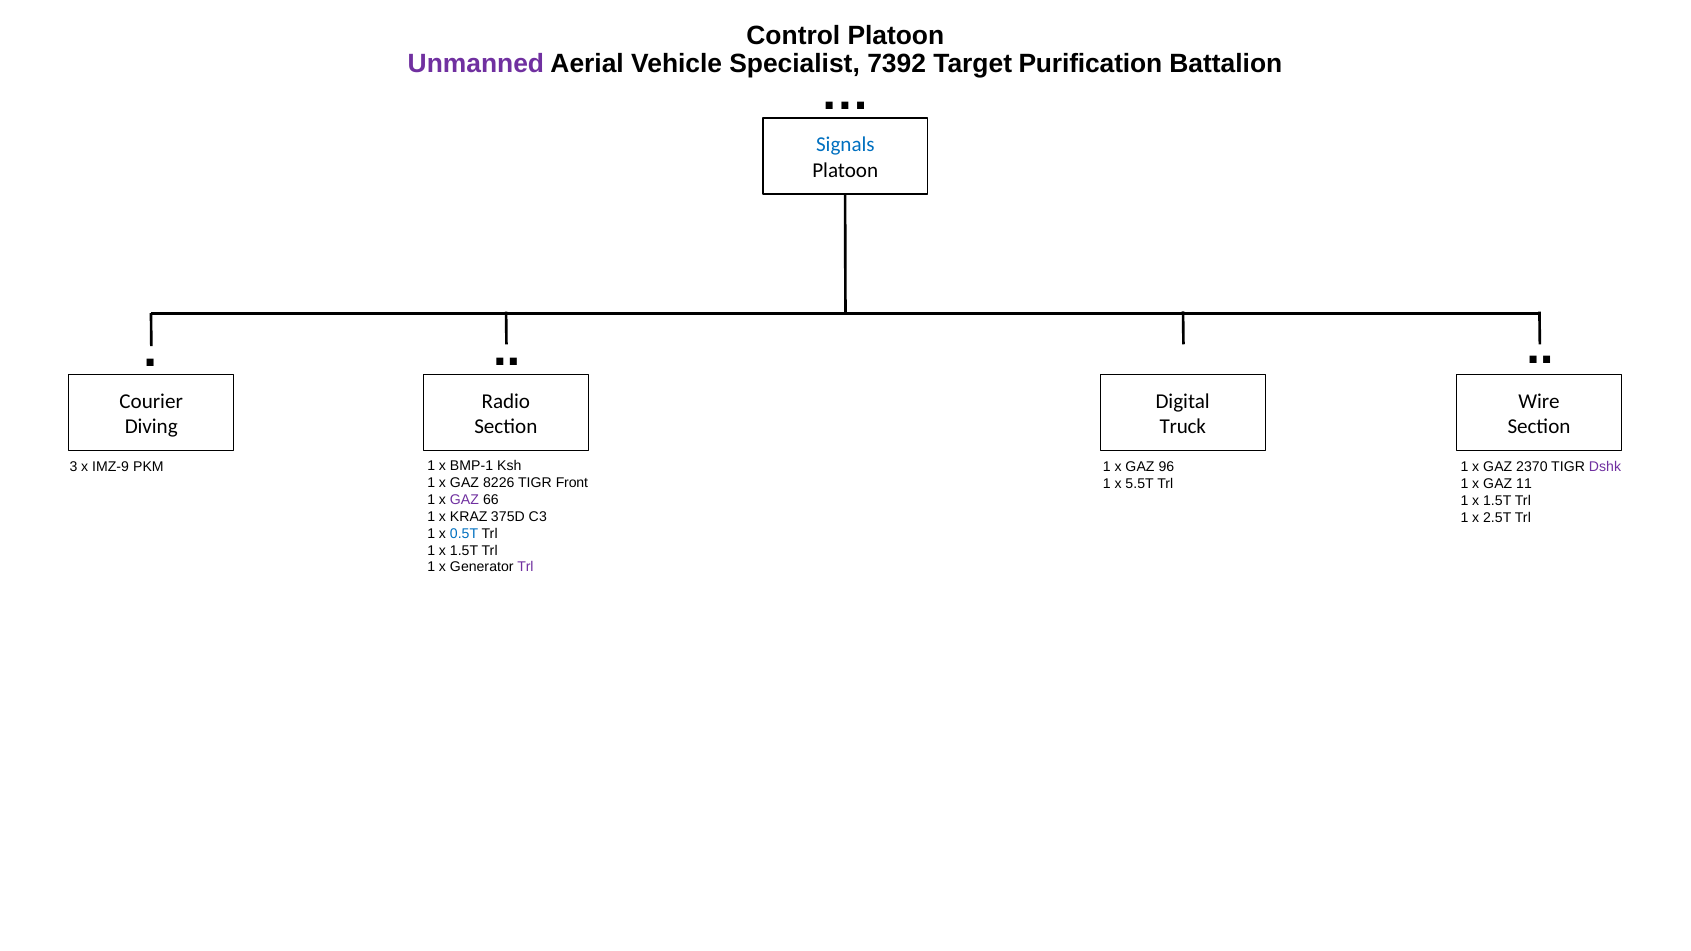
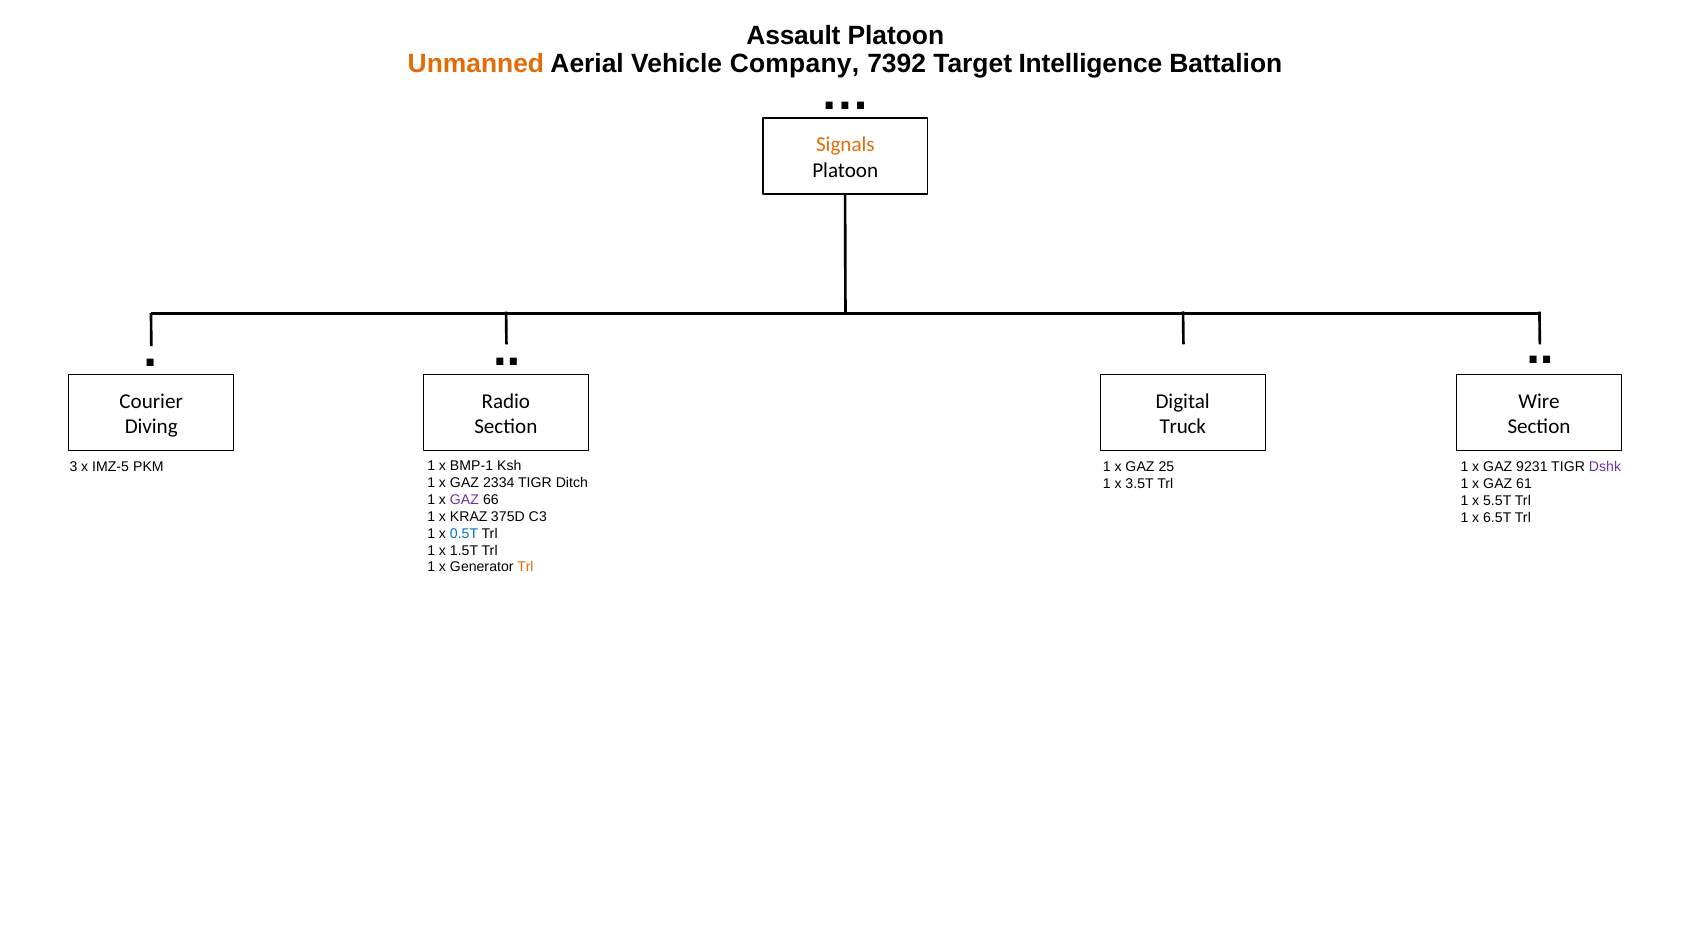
Control: Control -> Assault
Unmanned colour: purple -> orange
Specialist: Specialist -> Company
Purification: Purification -> Intelligence
Signals colour: blue -> orange
IMZ-9: IMZ-9 -> IMZ-5
96: 96 -> 25
2370: 2370 -> 9231
8226: 8226 -> 2334
Front: Front -> Ditch
5.5T: 5.5T -> 3.5T
11: 11 -> 61
1.5T at (1497, 501): 1.5T -> 5.5T
2.5T: 2.5T -> 6.5T
Trl at (525, 567) colour: purple -> orange
